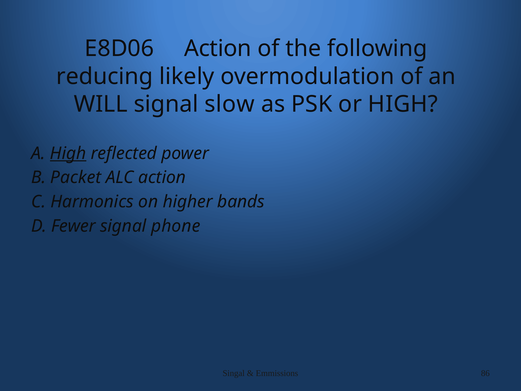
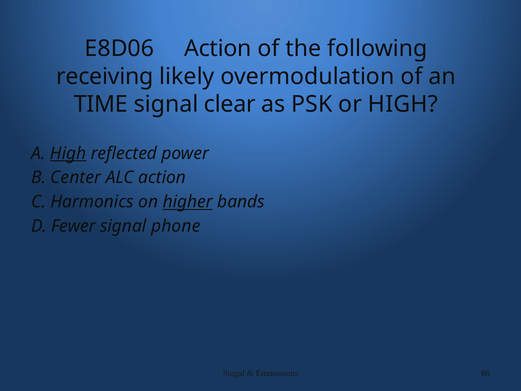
reducing: reducing -> receiving
WILL: WILL -> TIME
slow: slow -> clear
Packet: Packet -> Center
higher underline: none -> present
